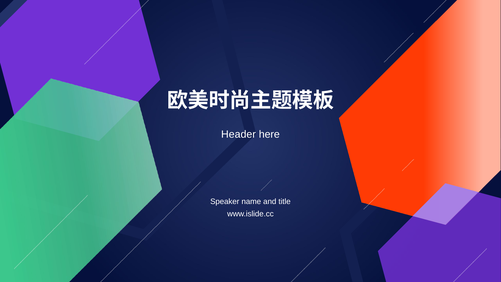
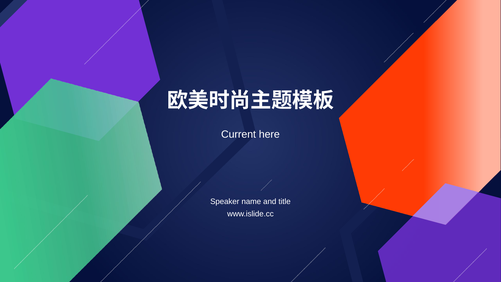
Header: Header -> Current
